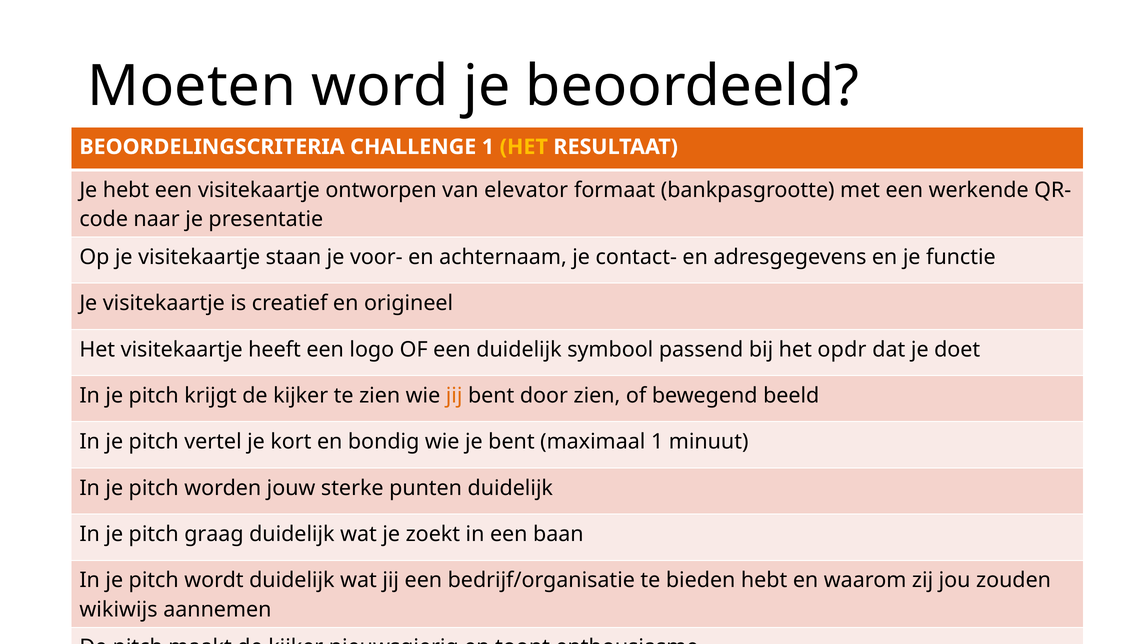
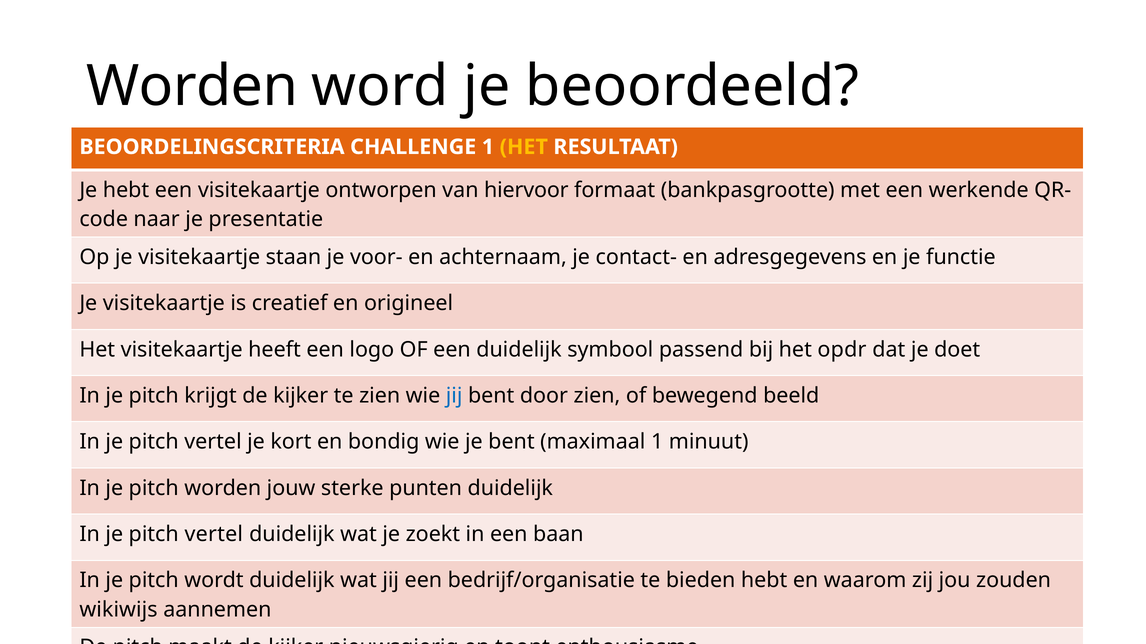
Moeten at (192, 87): Moeten -> Worden
elevator: elevator -> hiervoor
jij at (454, 396) colour: orange -> blue
graag at (214, 535): graag -> vertel
